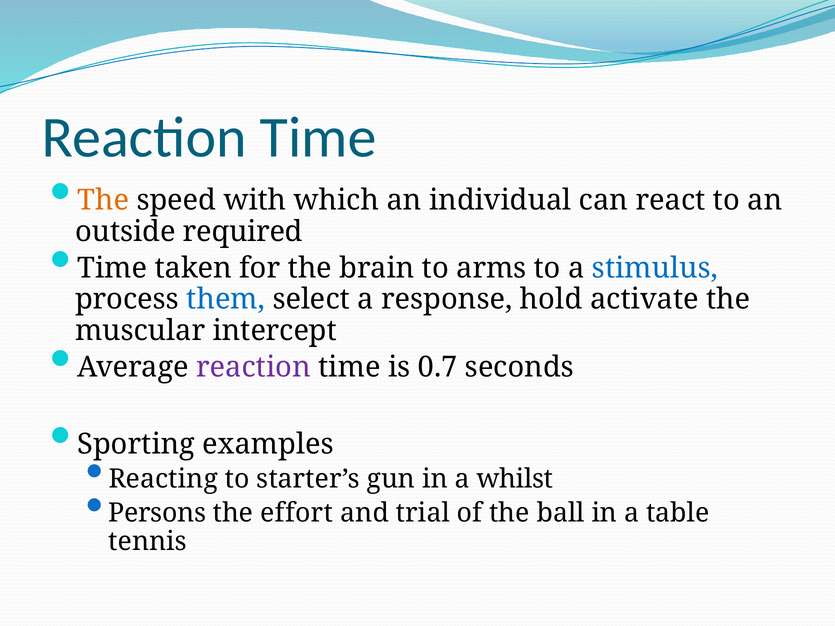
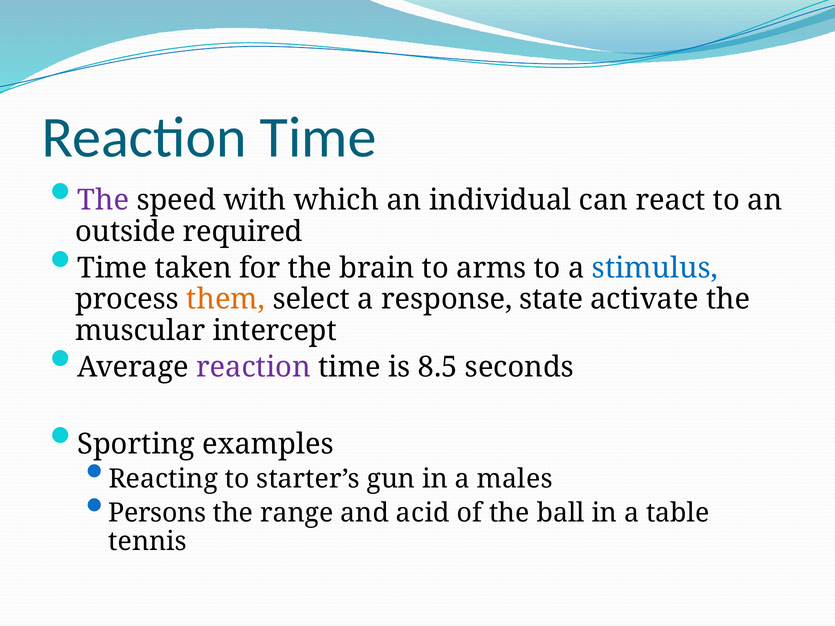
The at (103, 200) colour: orange -> purple
them colour: blue -> orange
hold: hold -> state
0.7: 0.7 -> 8.5
whilst: whilst -> males
effort: effort -> range
trial: trial -> acid
